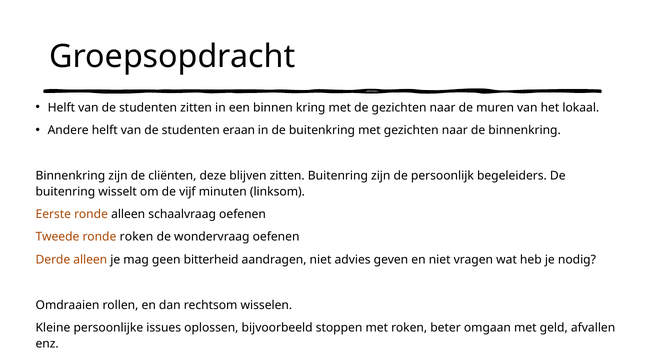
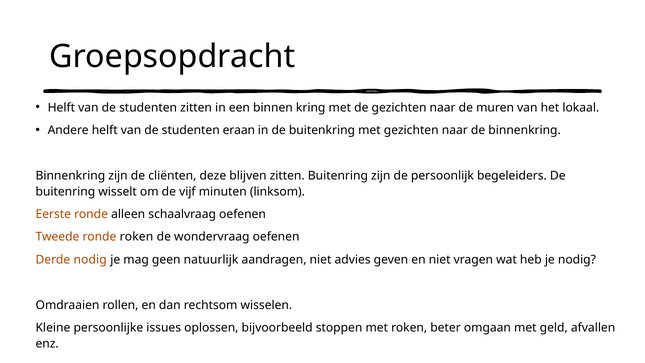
Derde alleen: alleen -> nodig
bitterheid: bitterheid -> natuurlijk
